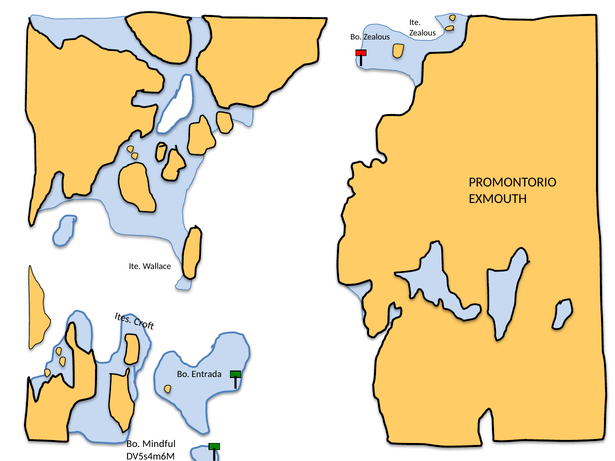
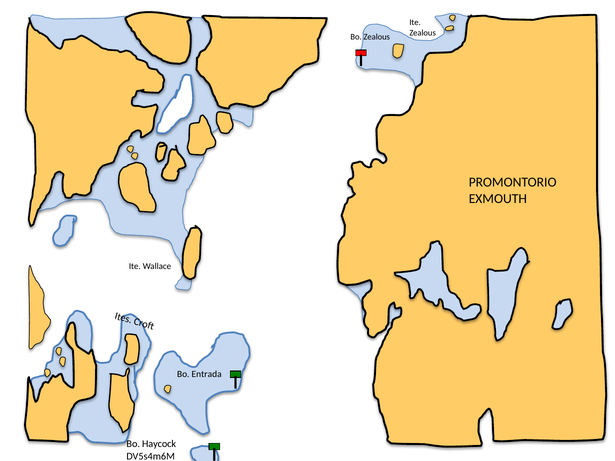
Mindful: Mindful -> Haycock
